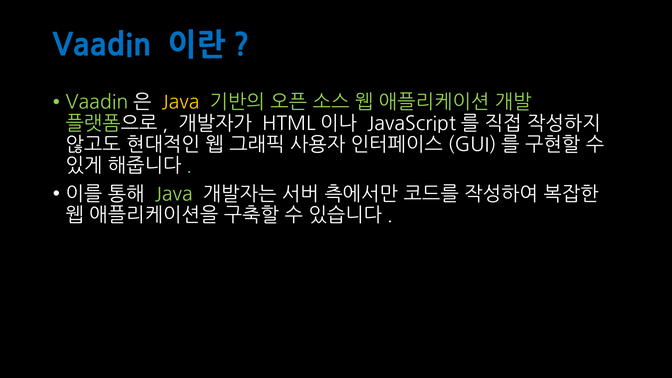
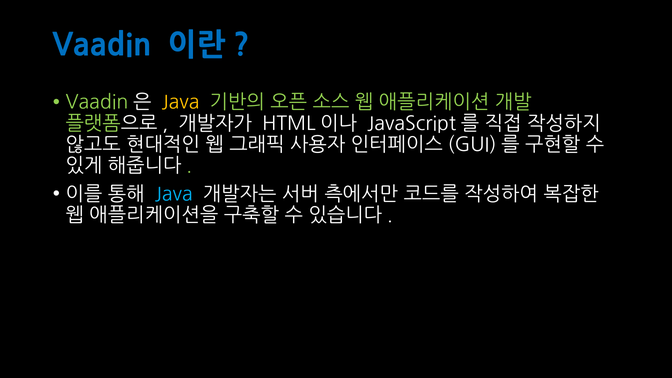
Java at (174, 194) colour: light green -> light blue
